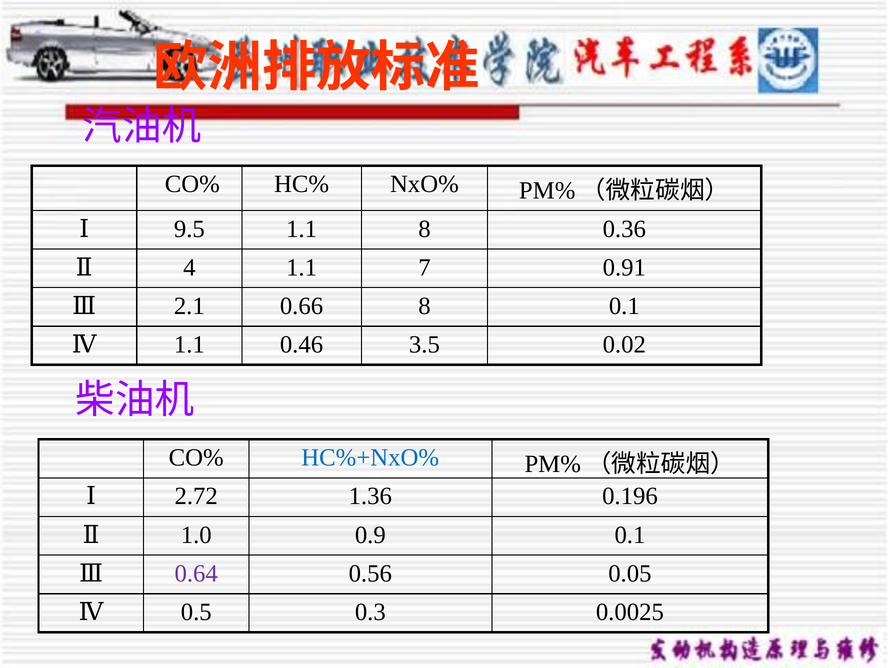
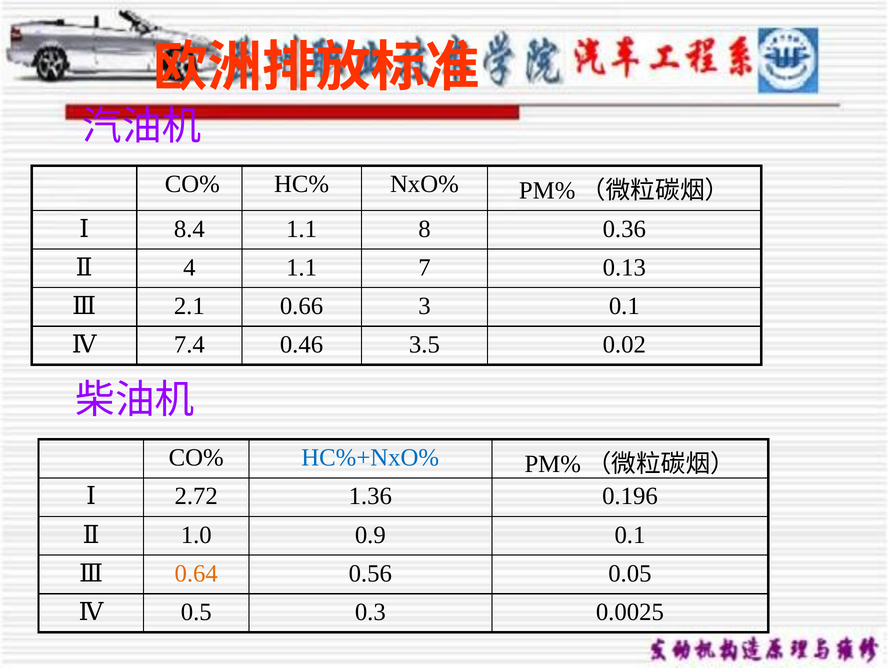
9.5: 9.5 -> 8.4
0.91: 0.91 -> 0.13
0.66 8: 8 -> 3
Ⅳ 1.1: 1.1 -> 7.4
0.64 colour: purple -> orange
